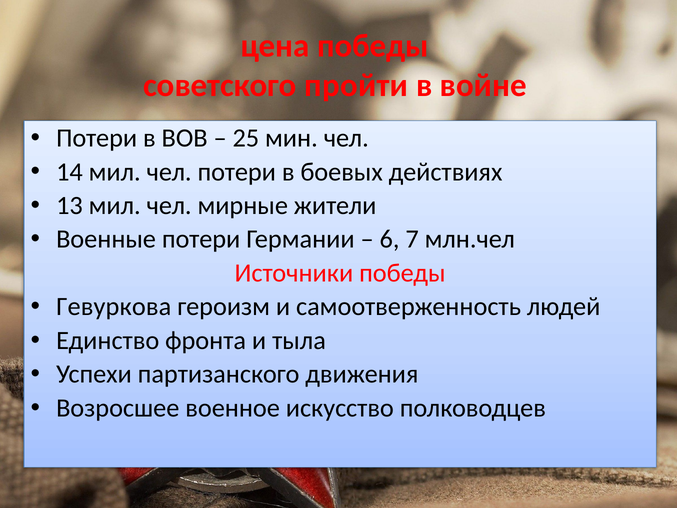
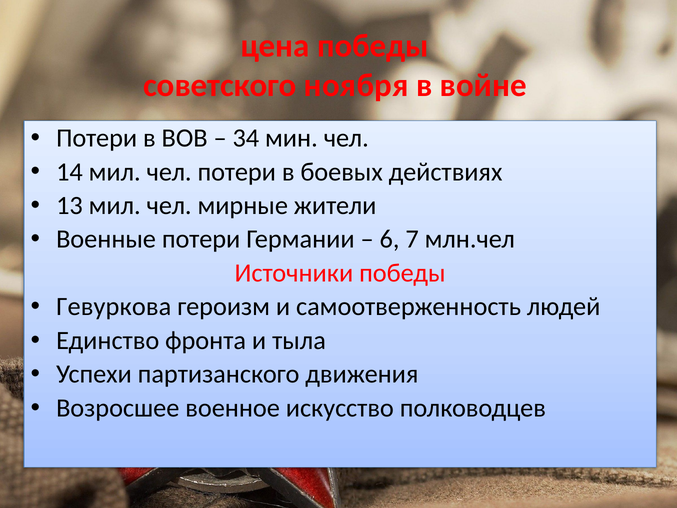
пройти: пройти -> ноября
25: 25 -> 34
